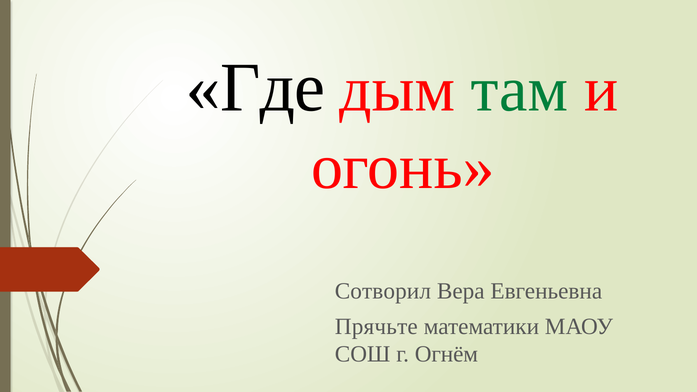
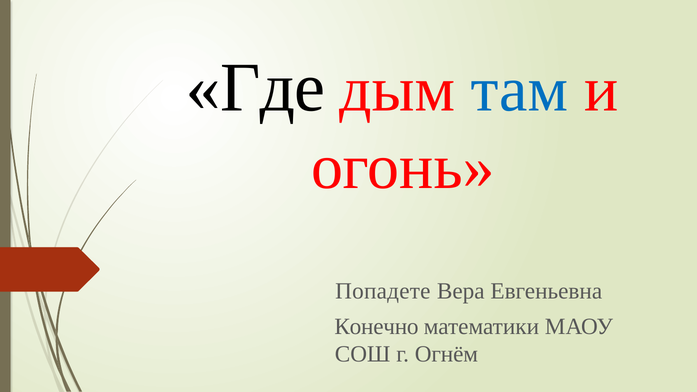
там colour: green -> blue
Сотворил: Сотворил -> Попадете
Прячьте: Прячьте -> Конечно
